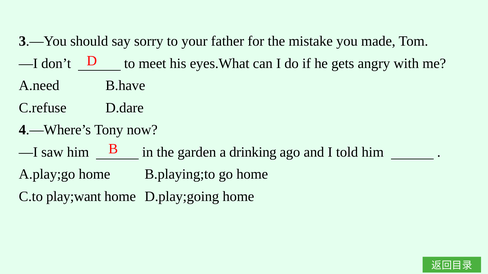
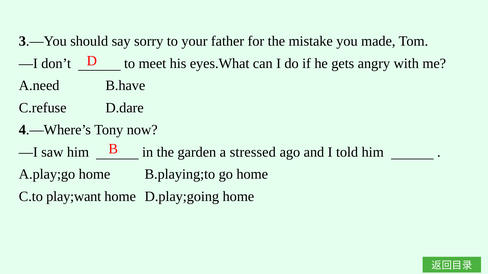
drinking: drinking -> stressed
